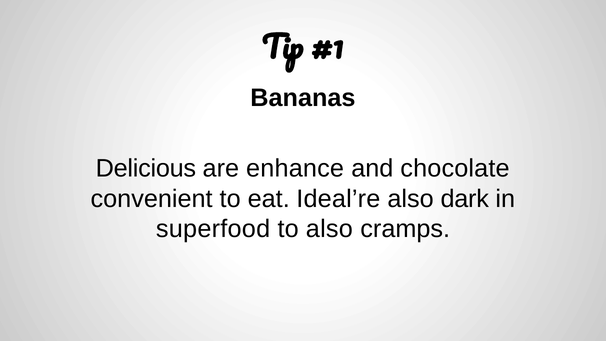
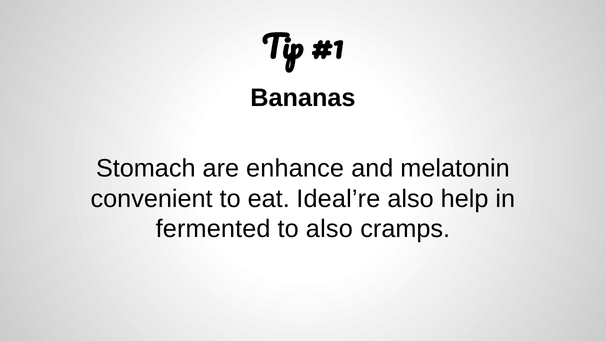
Delicious: Delicious -> Stomach
chocolate: chocolate -> melatonin
dark: dark -> help
superfood: superfood -> fermented
